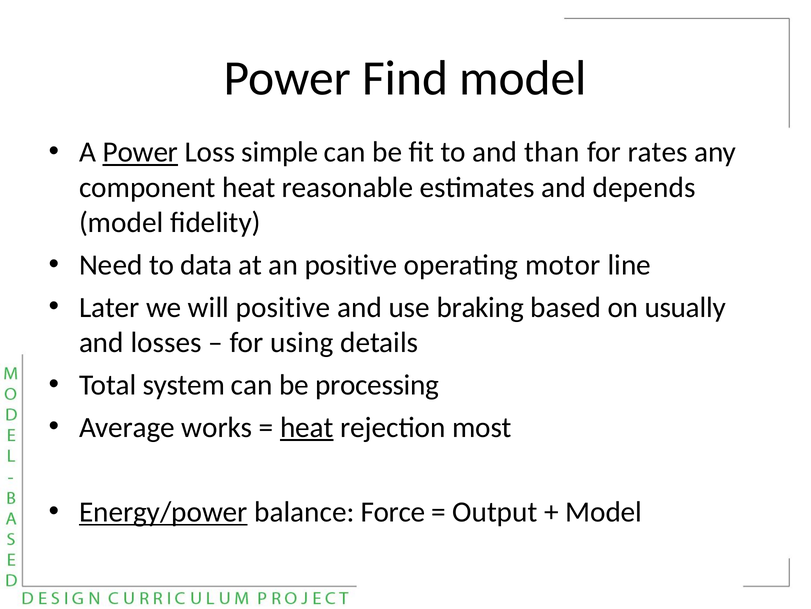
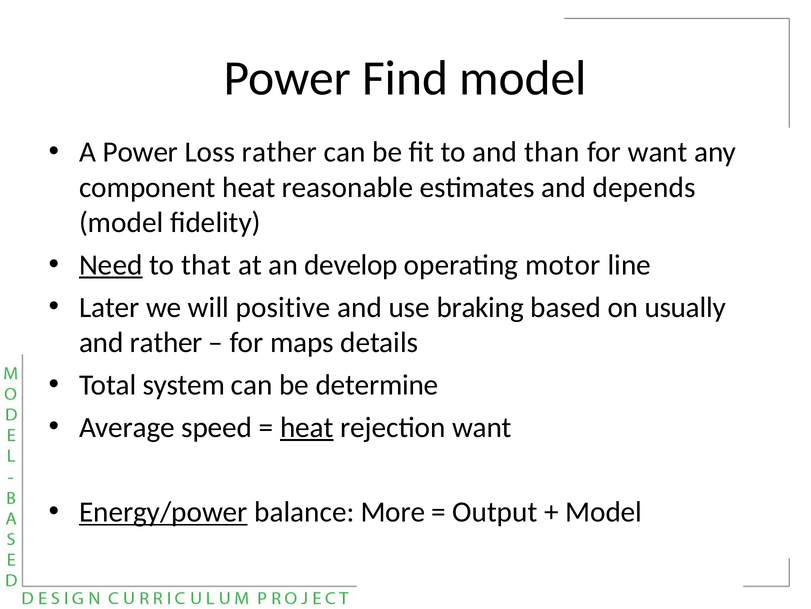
Power at (140, 152) underline: present -> none
Loss simple: simple -> rather
for rates: rates -> want
Need underline: none -> present
data: data -> that
an positive: positive -> develop
and losses: losses -> rather
using: using -> maps
processing: processing -> determine
works: works -> speed
rejection most: most -> want
Force: Force -> More
